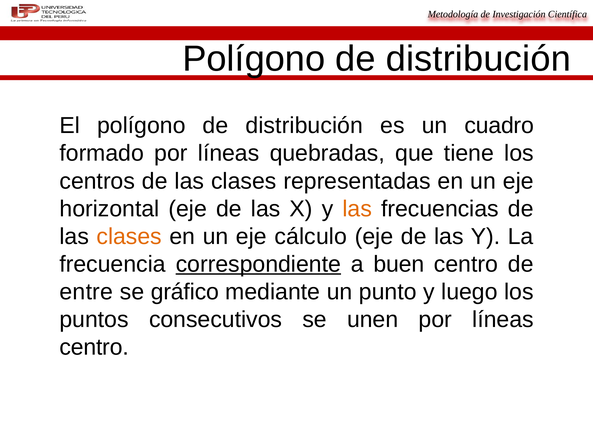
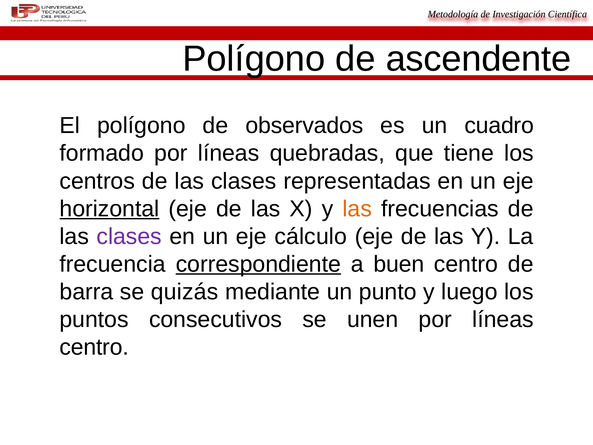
distribución at (478, 59): distribución -> ascendente
El polígono de distribución: distribución -> observados
horizontal underline: none -> present
clases at (129, 236) colour: orange -> purple
entre: entre -> barra
gráfico: gráfico -> quizás
